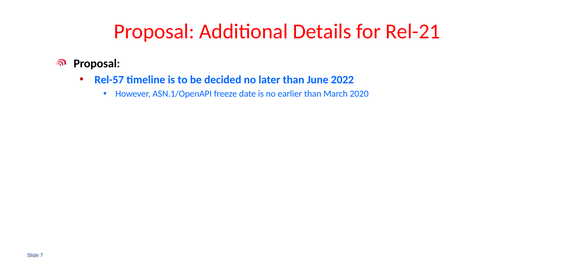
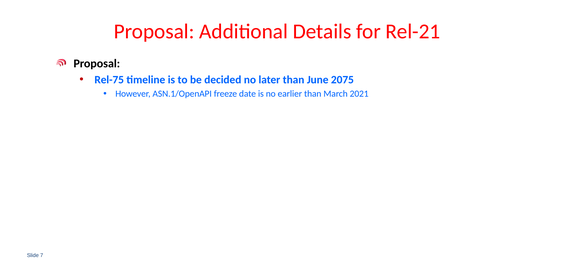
Rel-57: Rel-57 -> Rel-75
2022: 2022 -> 2075
2020: 2020 -> 2021
